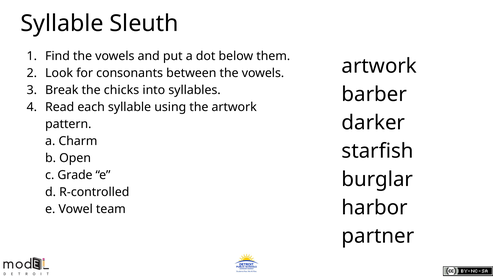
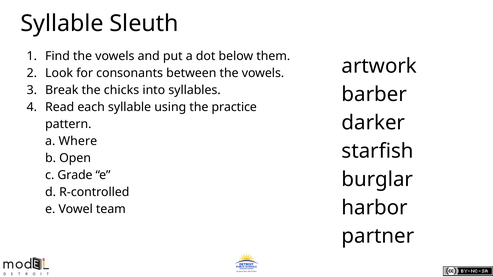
the artwork: artwork -> practice
Charm: Charm -> Where
